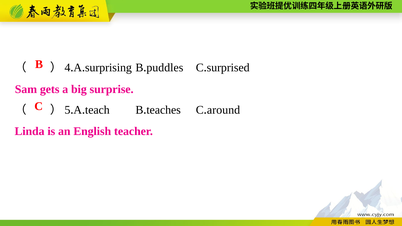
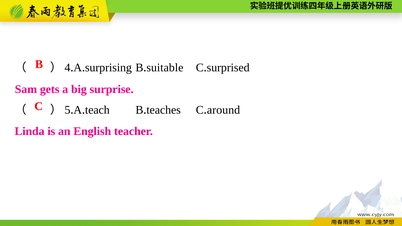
puddles: puddles -> suitable
